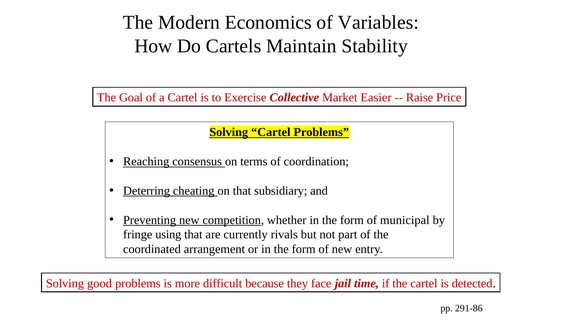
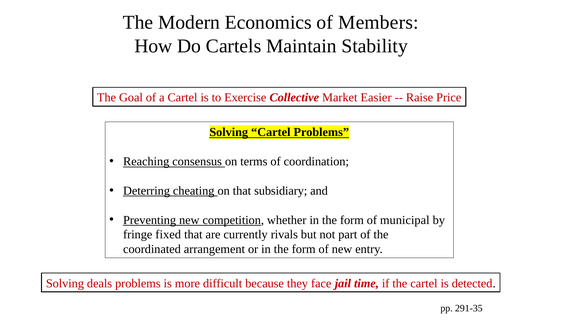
Variables: Variables -> Members
using: using -> fixed
good: good -> deals
291-86: 291-86 -> 291-35
